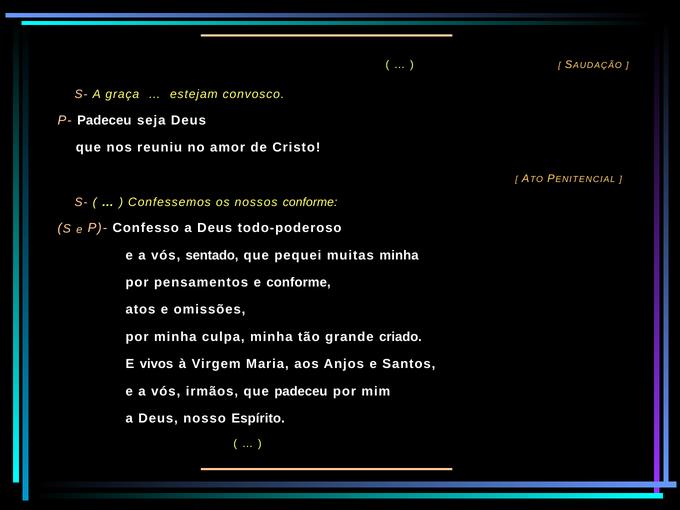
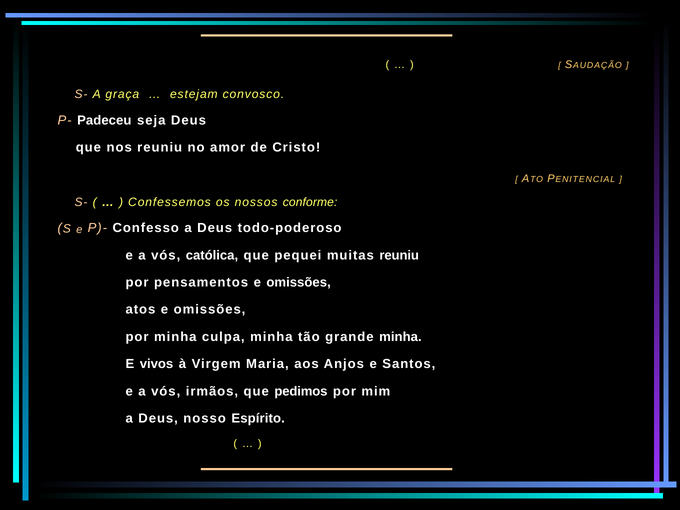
sentado: sentado -> católica
muitas minha: minha -> reuniu
pensamentos e conforme: conforme -> omissões
grande criado: criado -> minha
que padeceu: padeceu -> pedimos
